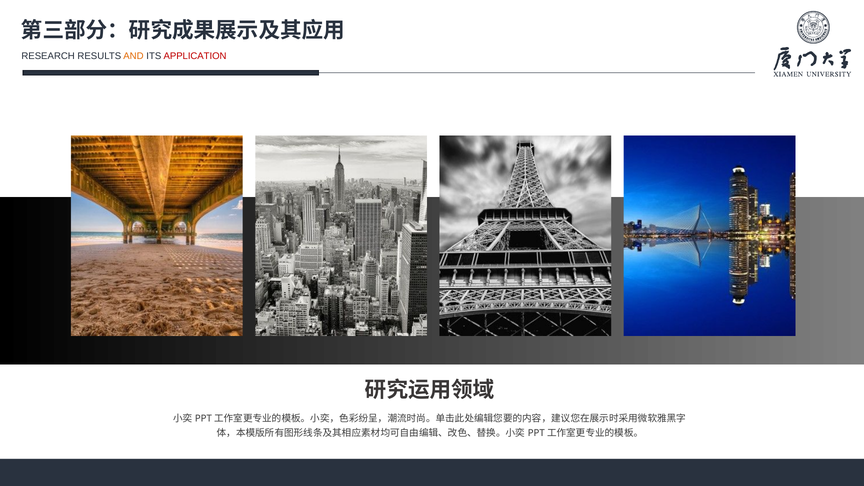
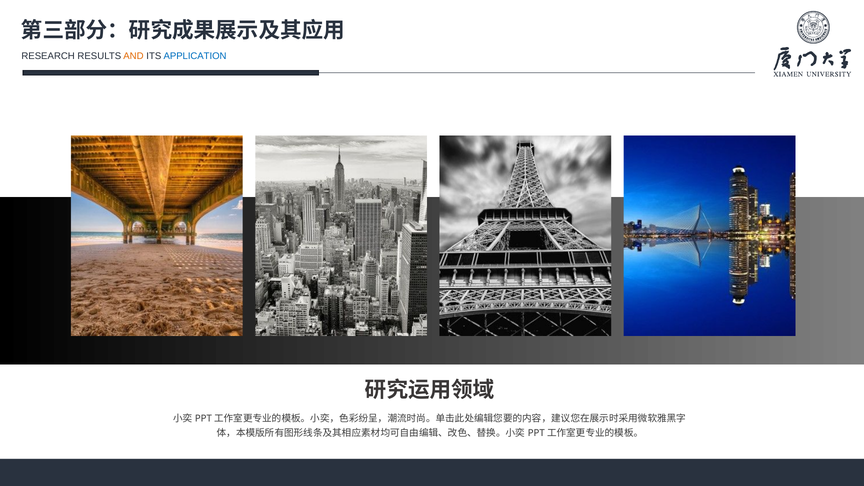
APPLICATION colour: red -> blue
